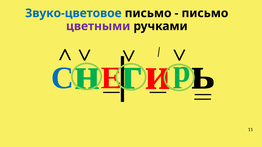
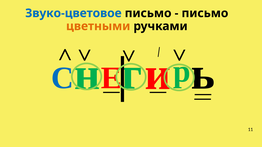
цветными colour: purple -> orange
